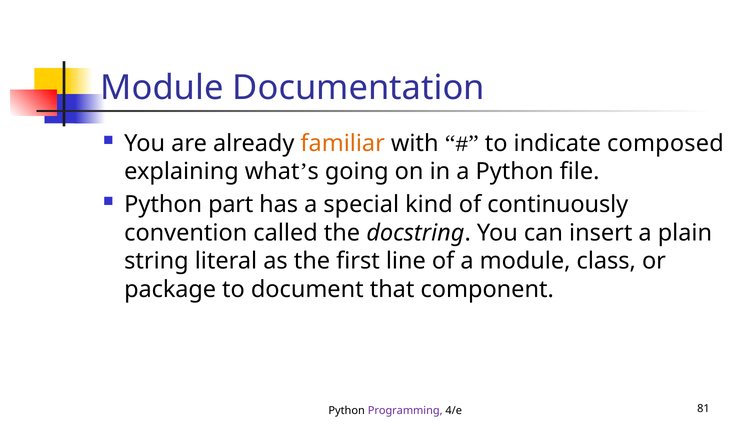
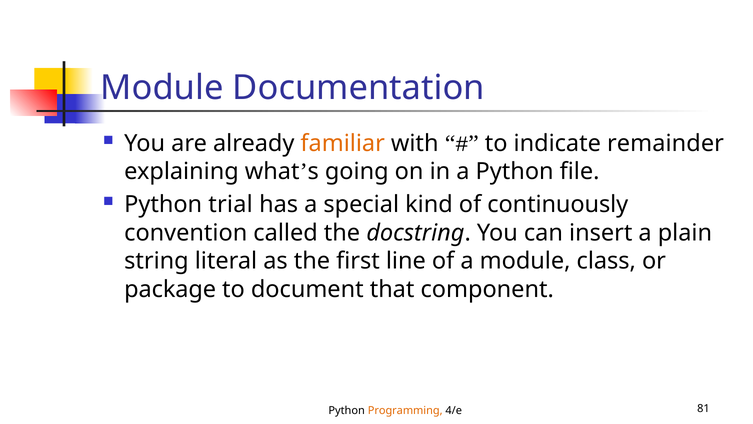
composed: composed -> remainder
part: part -> trial
Programming colour: purple -> orange
